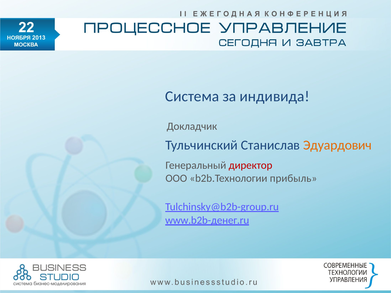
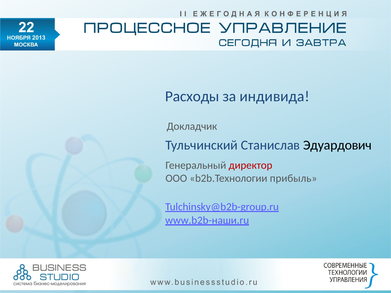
Система: Система -> Расходы
Эдуардович colour: orange -> black
www.b2b-денег.ru: www.b2b-денег.ru -> www.b2b-наши.ru
